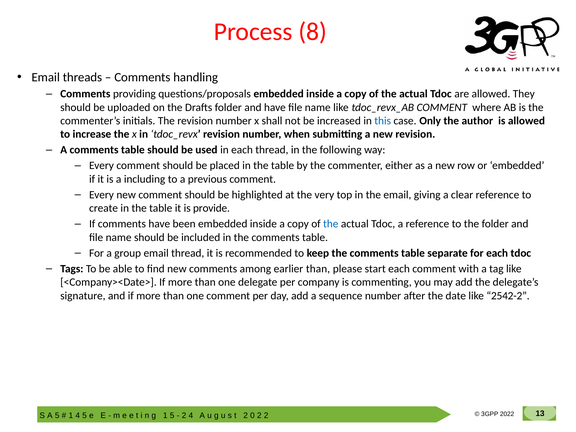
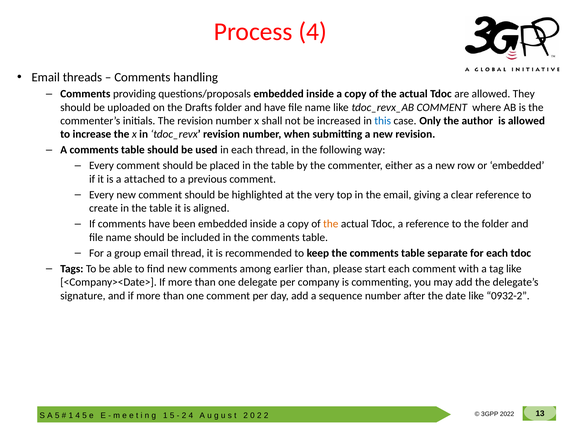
Process 8: 8 -> 4
including: including -> attached
provide: provide -> aligned
the at (331, 224) colour: blue -> orange
2542-2: 2542-2 -> 0932-2
